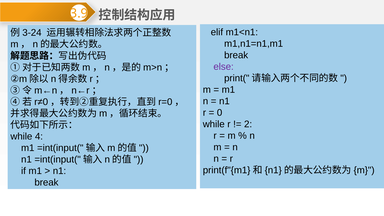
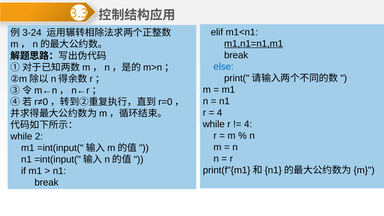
3.9: 3.9 -> 3.3
m1,n1=n1,m1 underline: none -> present
else colour: purple -> blue
0 at (220, 113): 0 -> 4
2 at (248, 124): 2 -> 4
4: 4 -> 2
